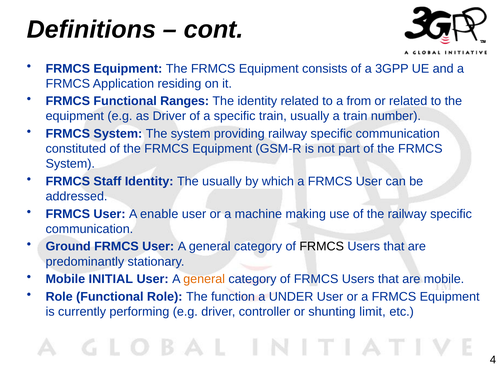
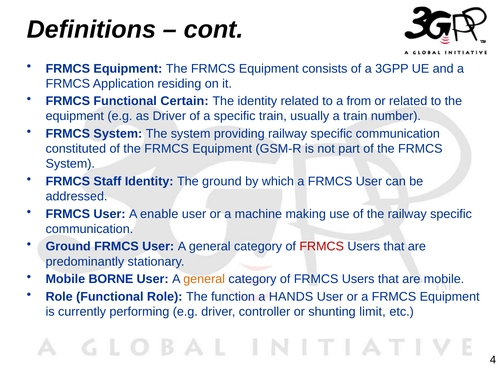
Ranges: Ranges -> Certain
The usually: usually -> ground
FRMCS at (322, 246) colour: black -> red
INITIAL: INITIAL -> BORNE
UNDER: UNDER -> HANDS
